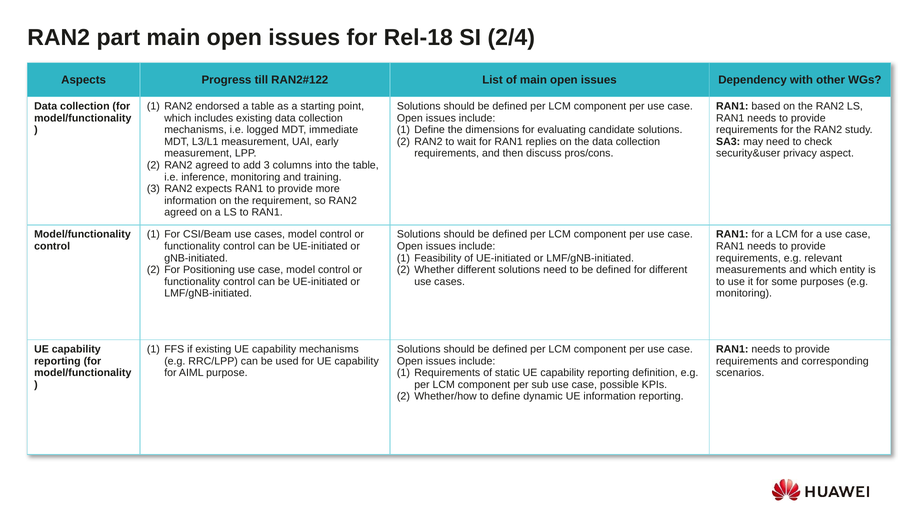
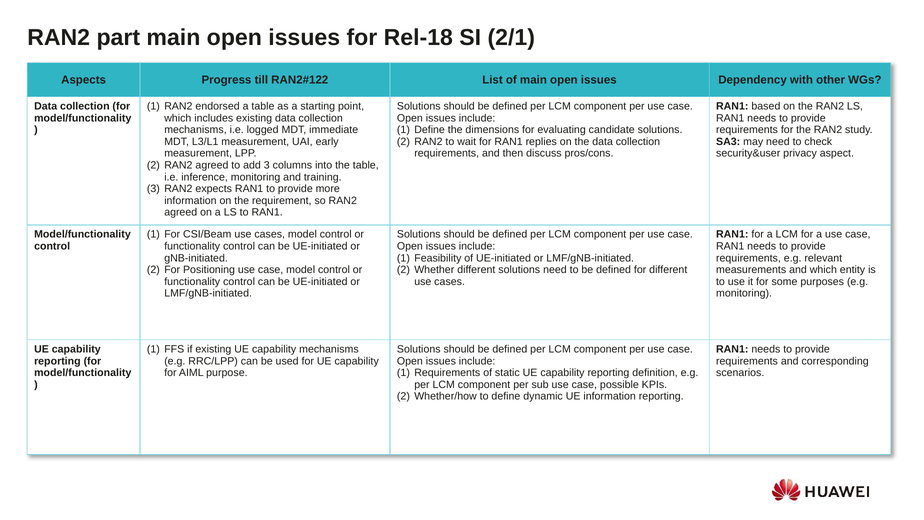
2/4: 2/4 -> 2/1
